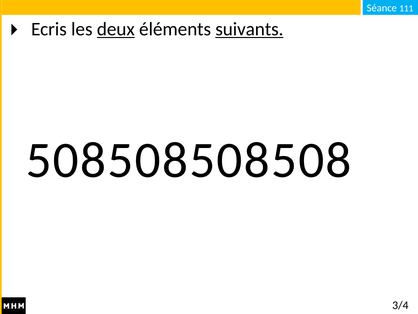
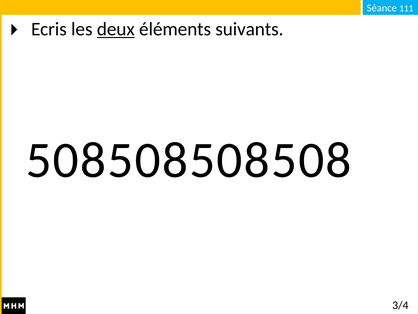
suivants underline: present -> none
